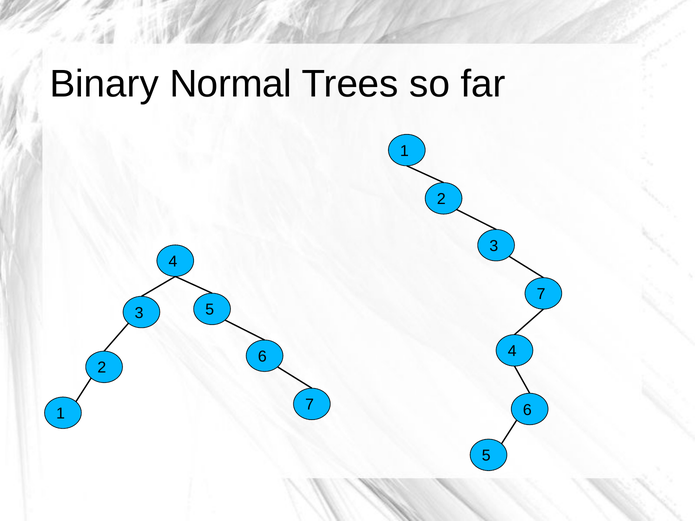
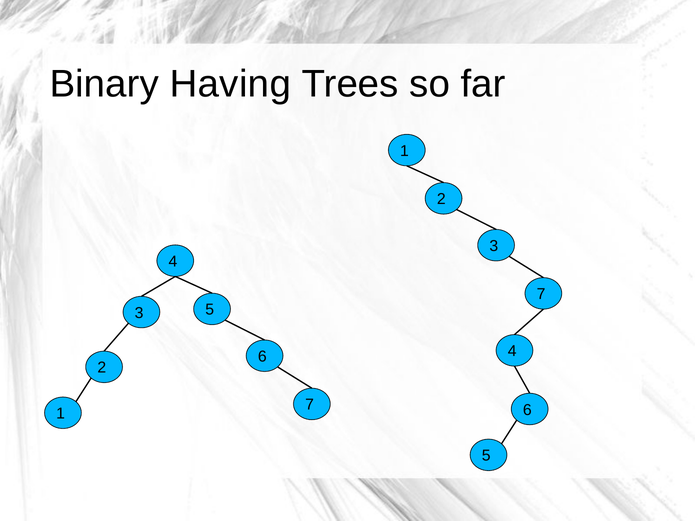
Normal: Normal -> Having
